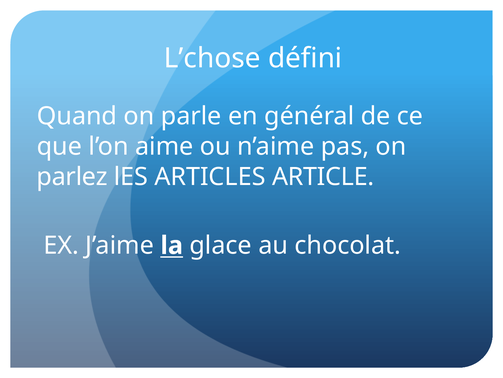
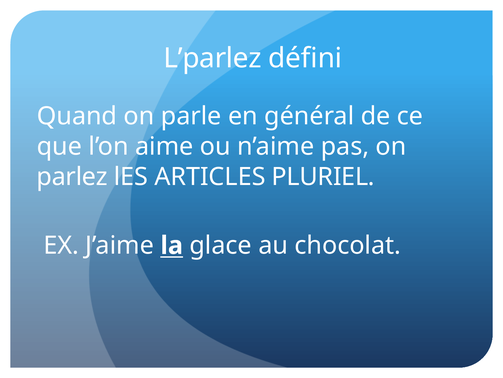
L’chose: L’chose -> L’parlez
ARTICLE: ARTICLE -> PLURIEL
